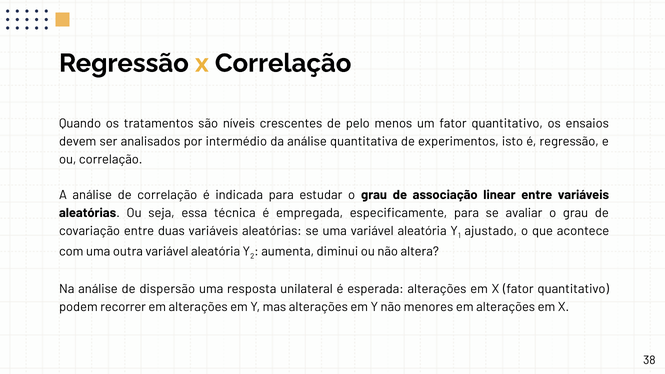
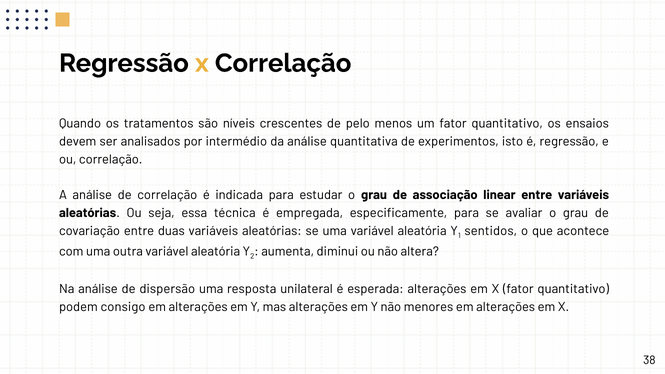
ajustado: ajustado -> sentidos
recorrer: recorrer -> consigo
